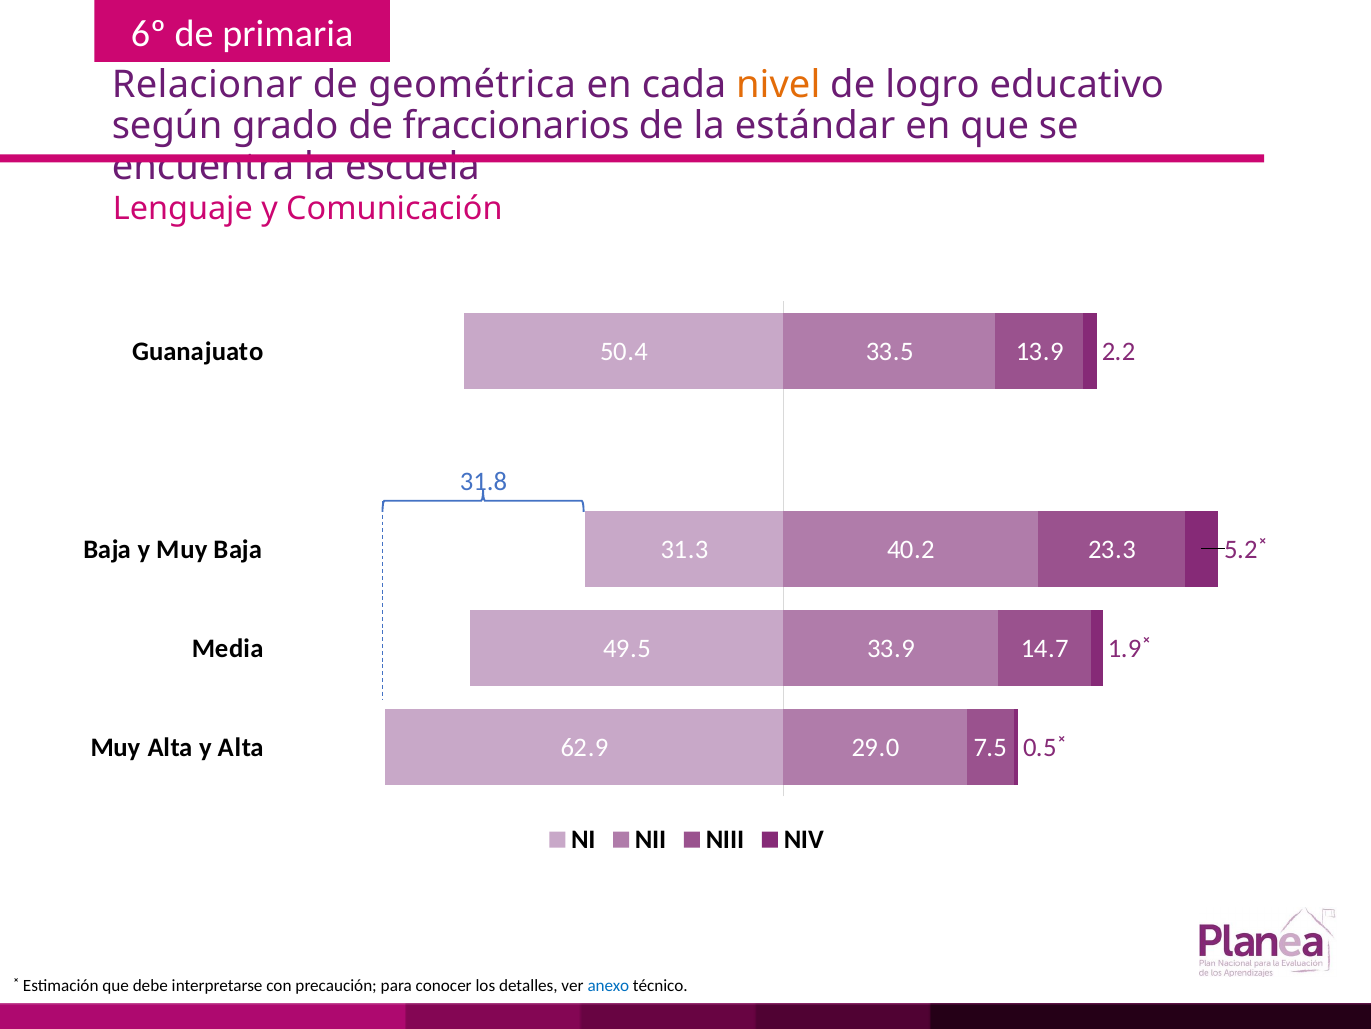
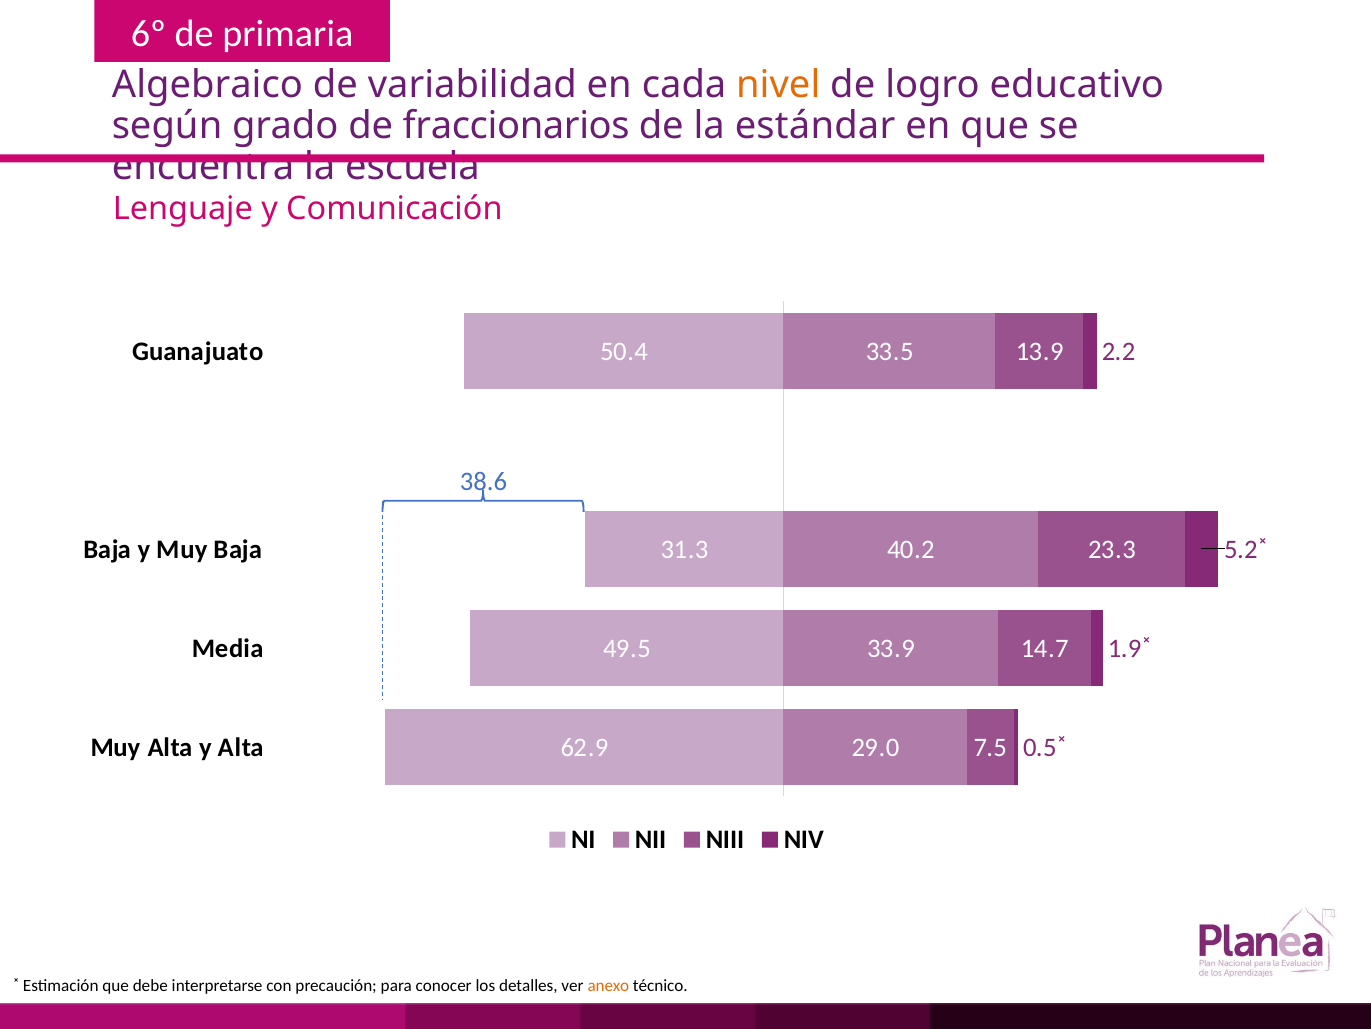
Relacionar: Relacionar -> Algebraico
geométrica: geométrica -> variabilidad
31.8: 31.8 -> 38.6
anexo colour: blue -> orange
